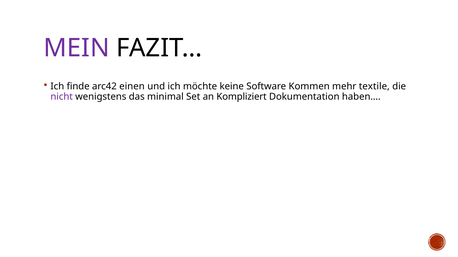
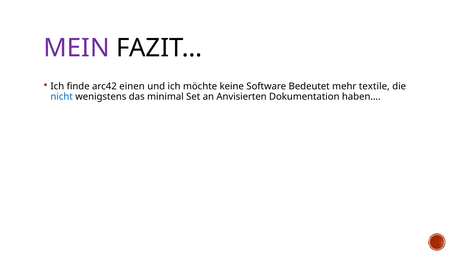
Kommen: Kommen -> Bedeutet
nicht colour: purple -> blue
Kompliziert: Kompliziert -> Anvisierten
